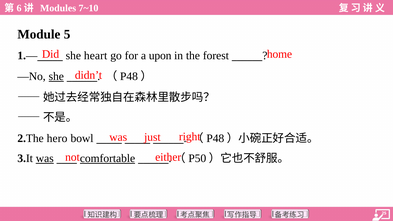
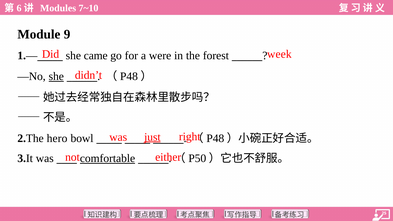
5: 5 -> 9
home: home -> week
heart: heart -> came
upon: upon -> were
just underline: none -> present
was at (45, 159) underline: present -> none
